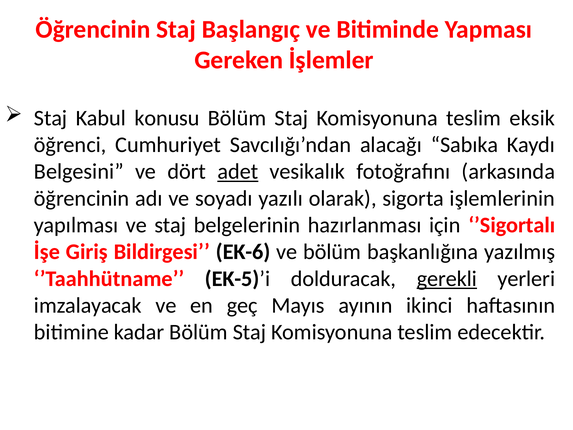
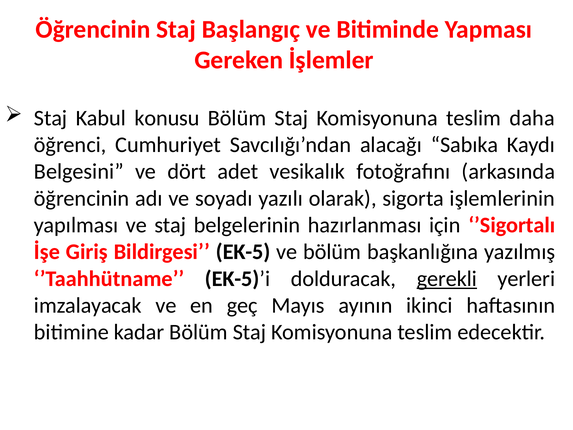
eksik: eksik -> daha
adet underline: present -> none
EK-6: EK-6 -> EK-5
